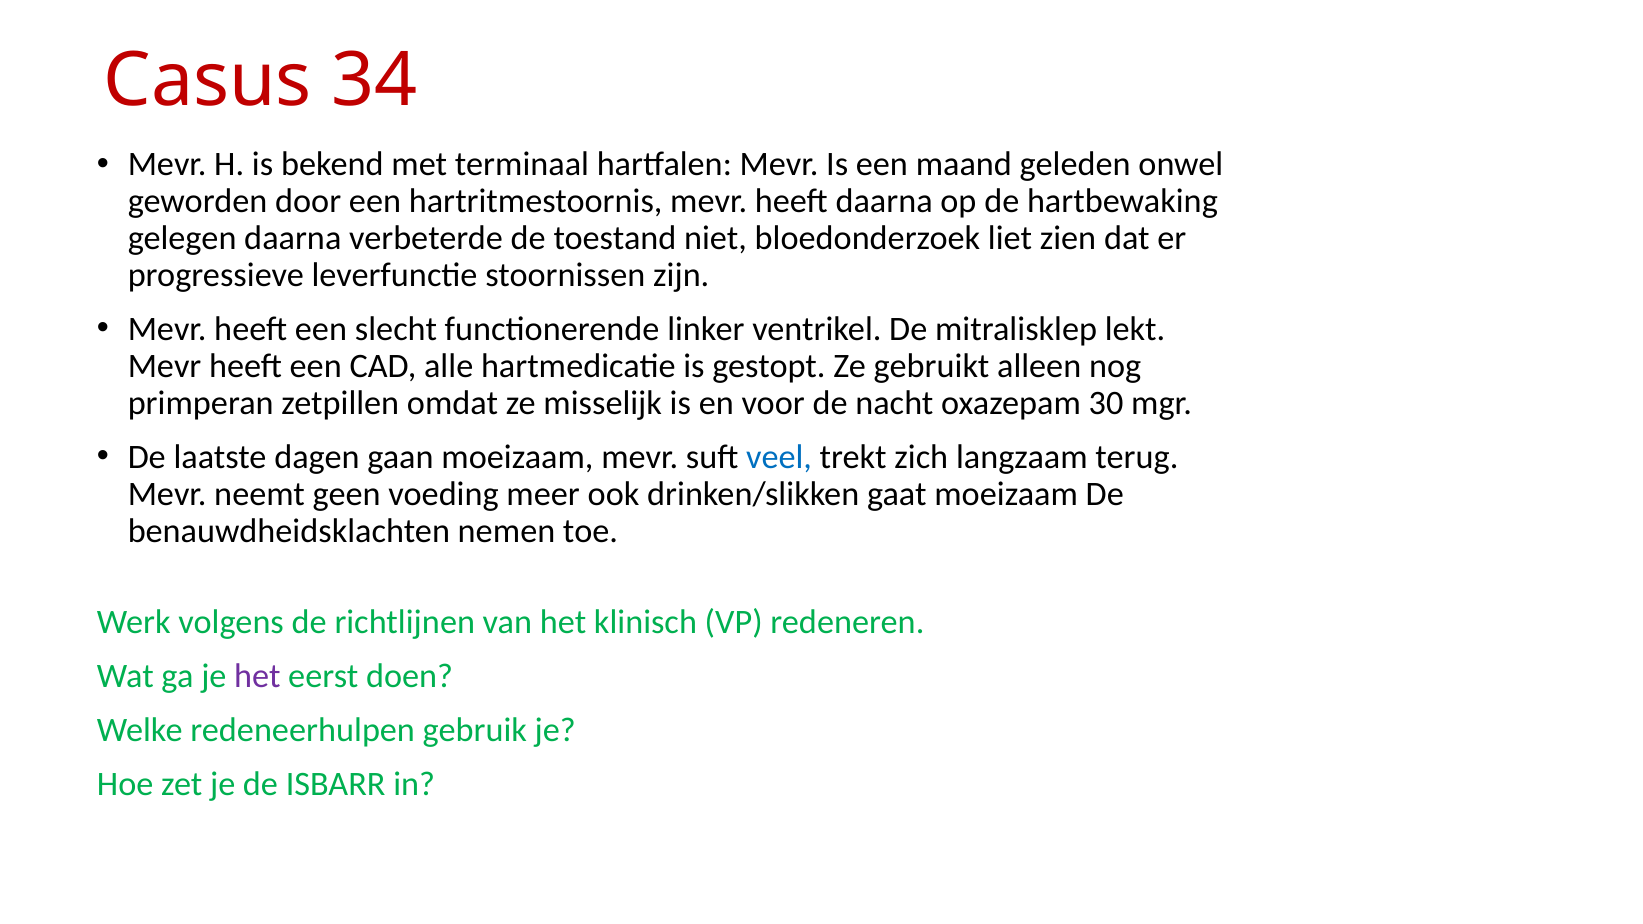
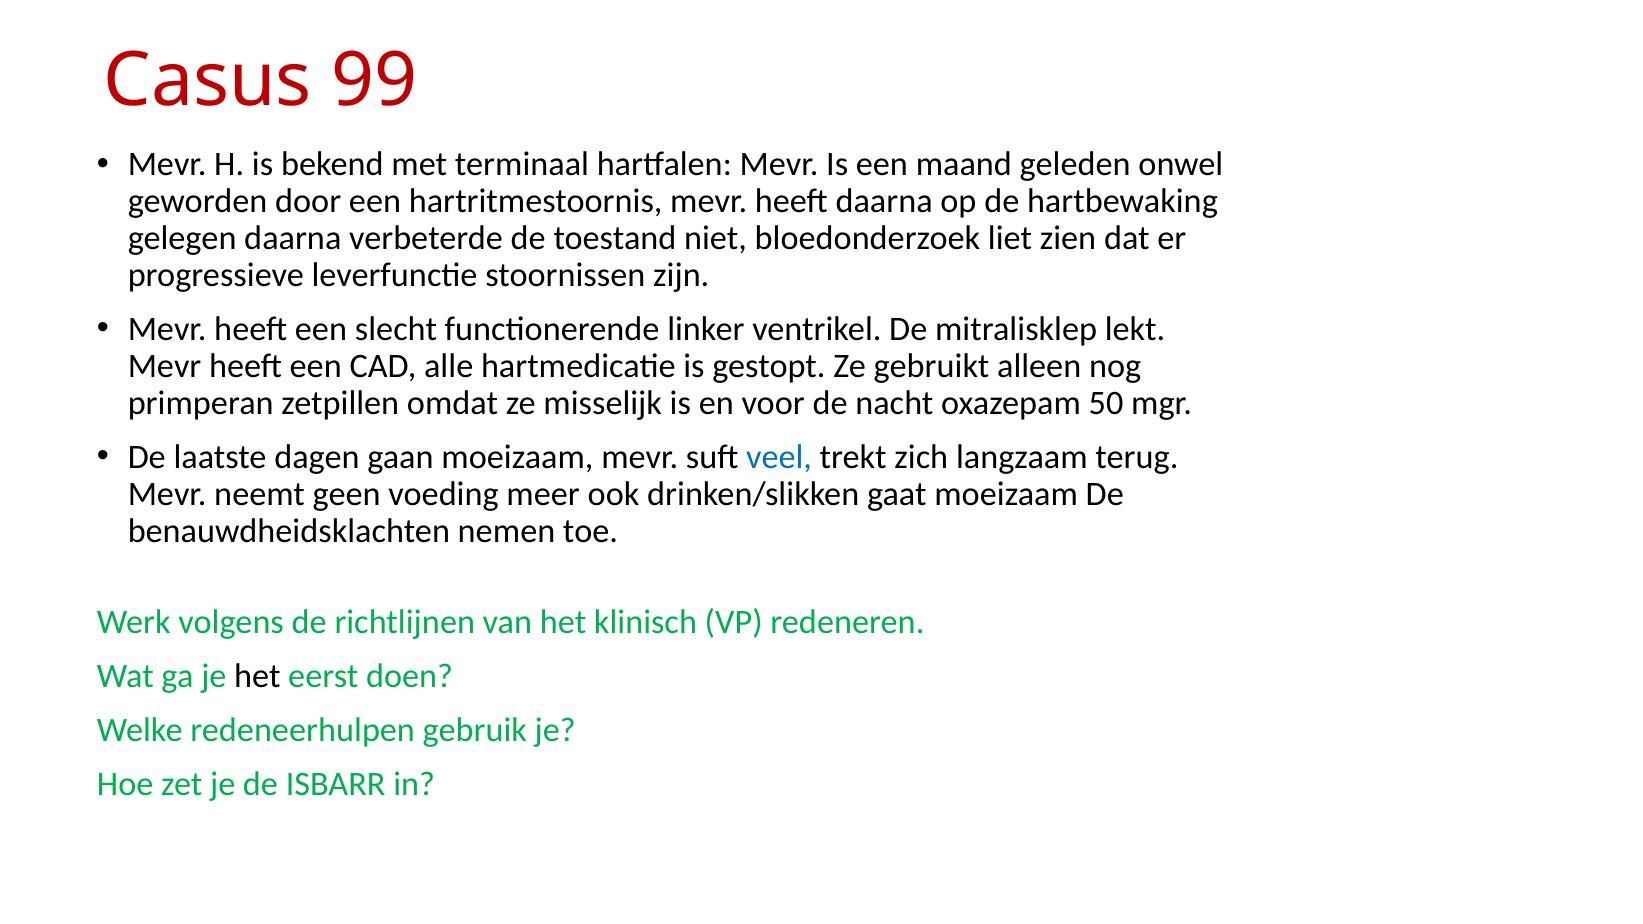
34: 34 -> 99
30: 30 -> 50
het at (257, 676) colour: purple -> black
